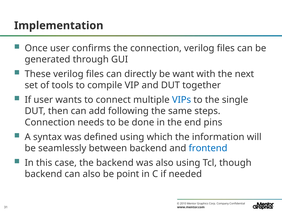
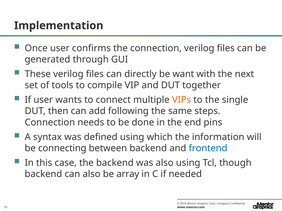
VIPs colour: blue -> orange
seamlessly: seamlessly -> connecting
point: point -> array
